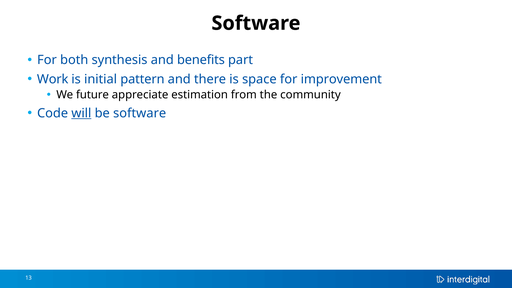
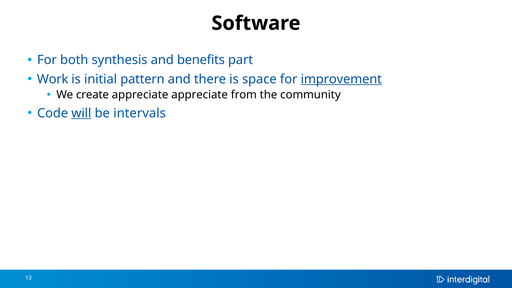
improvement underline: none -> present
future: future -> create
appreciate estimation: estimation -> appreciate
be software: software -> intervals
